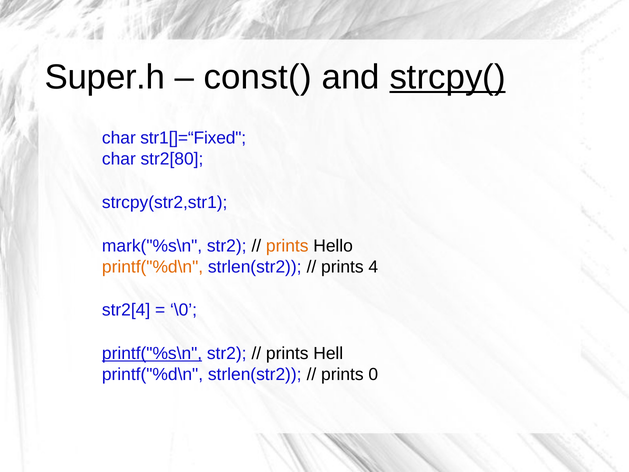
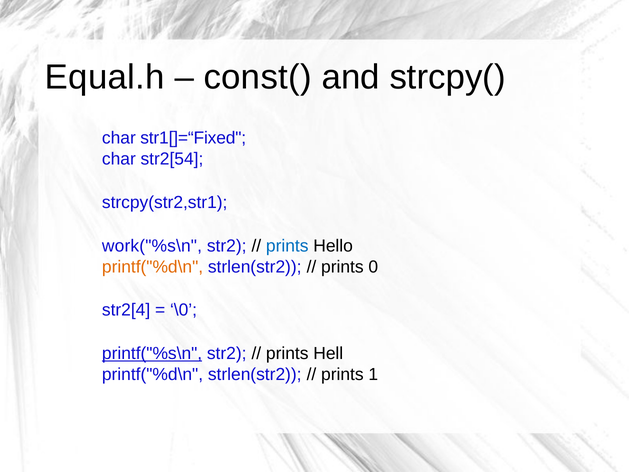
Super.h: Super.h -> Equal.h
strcpy( underline: present -> none
str2[80: str2[80 -> str2[54
mark("%s\n: mark("%s\n -> work("%s\n
prints at (287, 246) colour: orange -> blue
4: 4 -> 0
0: 0 -> 1
